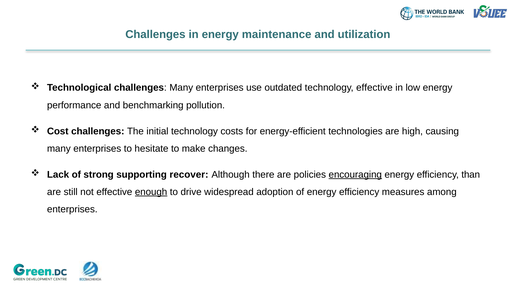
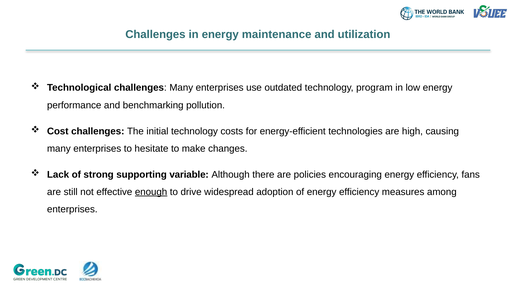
technology effective: effective -> program
recover: recover -> variable
encouraging underline: present -> none
than: than -> fans
